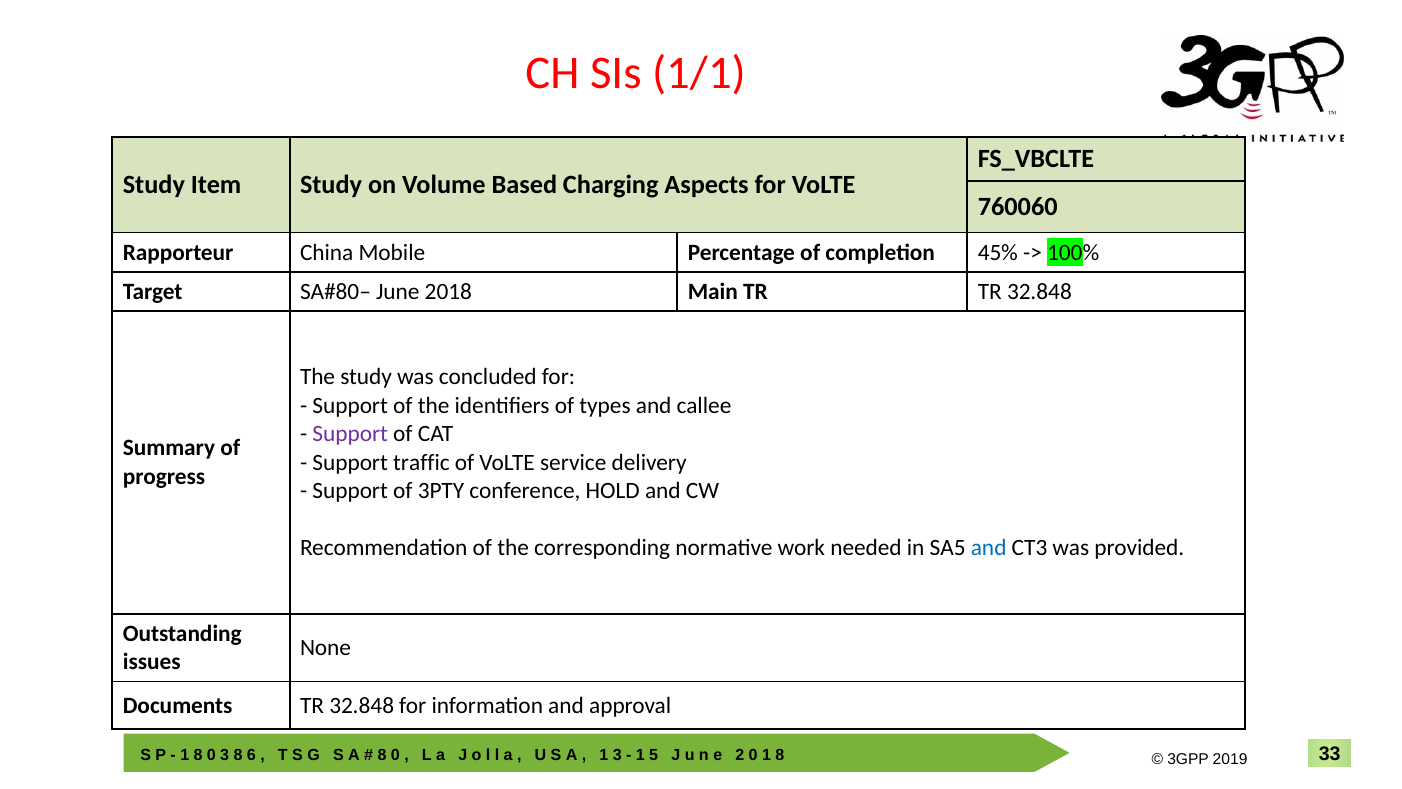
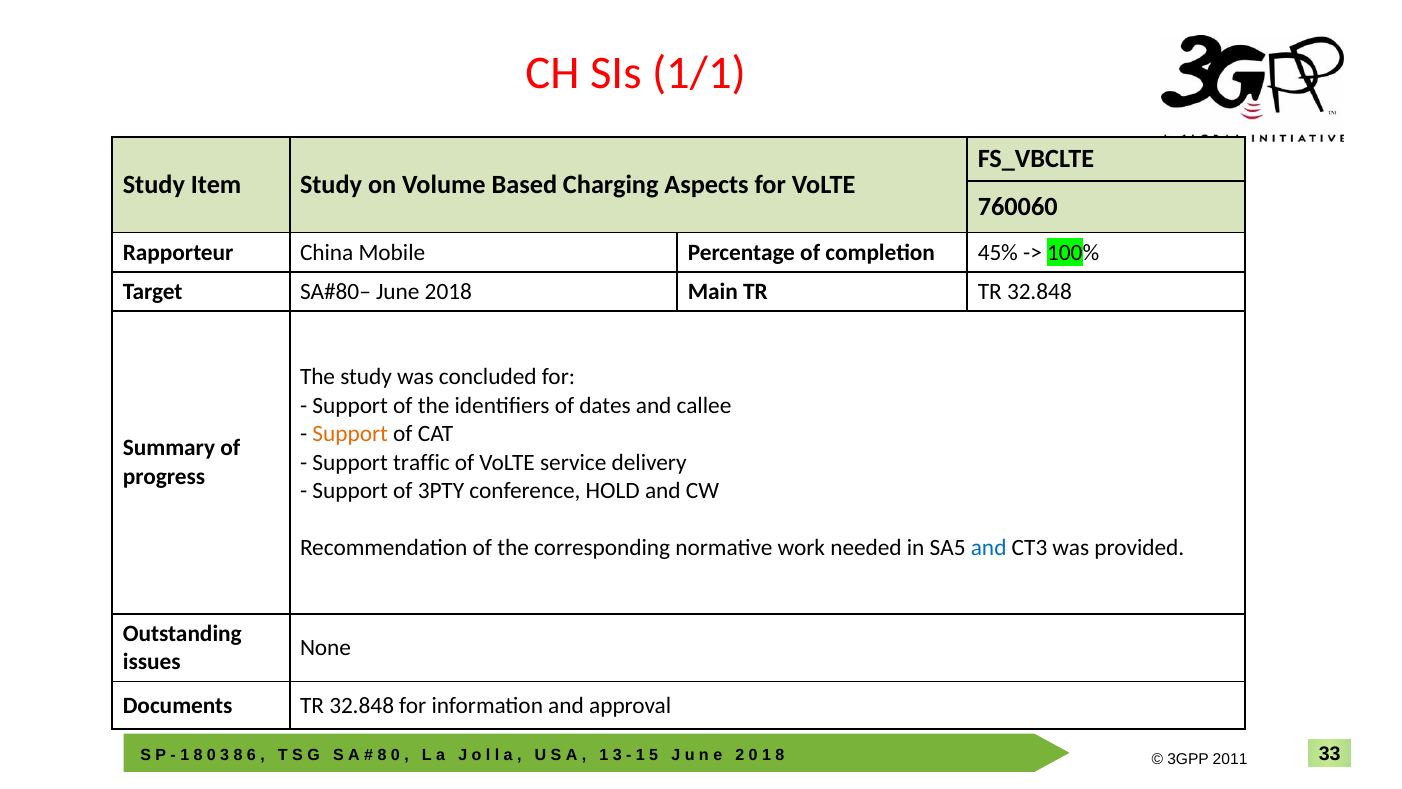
types: types -> dates
Support at (350, 434) colour: purple -> orange
2019: 2019 -> 2011
